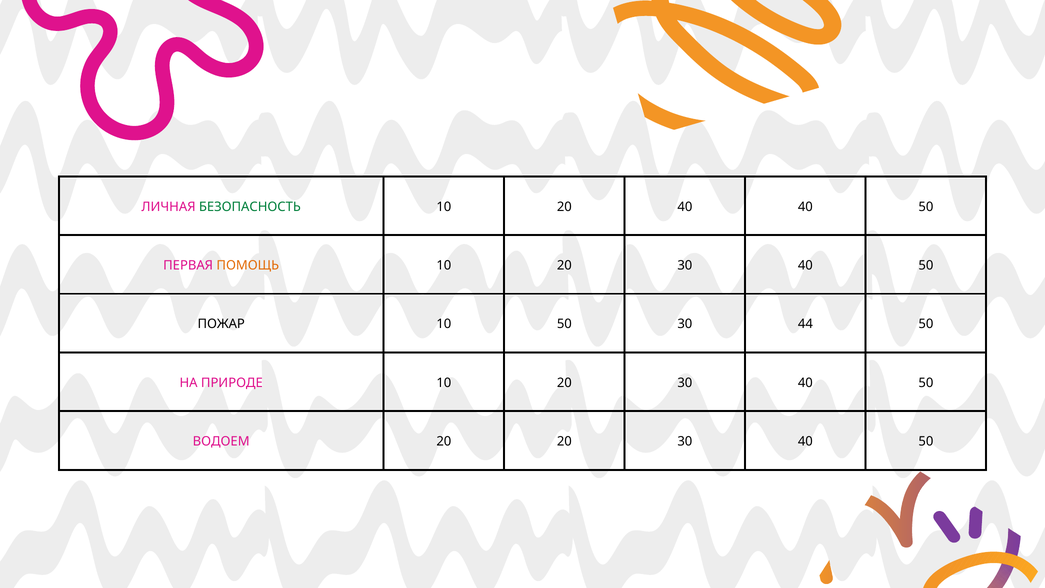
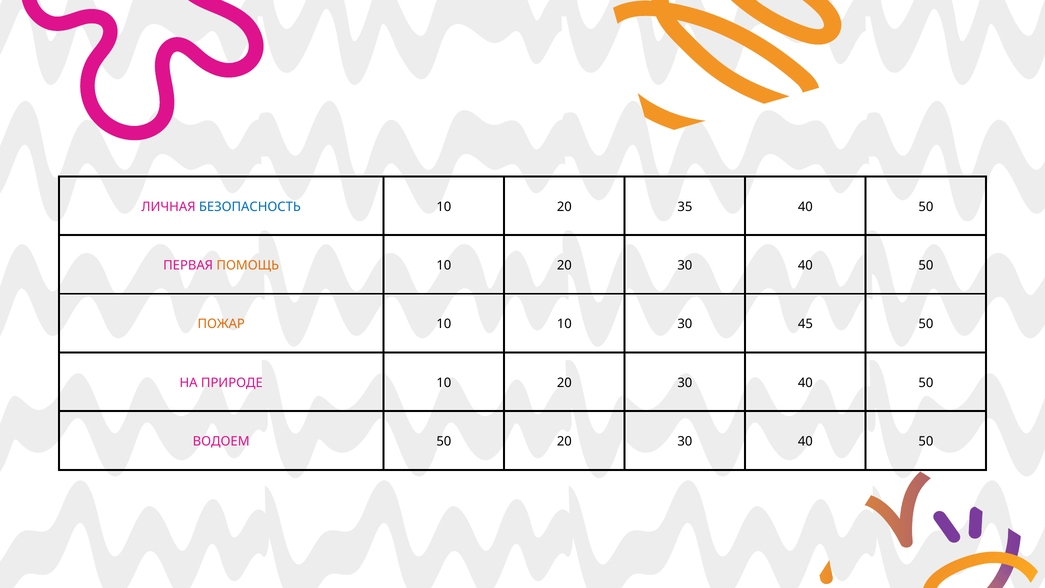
БЕЗОПАСНОСТЬ colour: green -> blue
20 40: 40 -> 35
ПОЖАР colour: black -> orange
10 50: 50 -> 10
44: 44 -> 45
ВОДОЕМ 20: 20 -> 50
